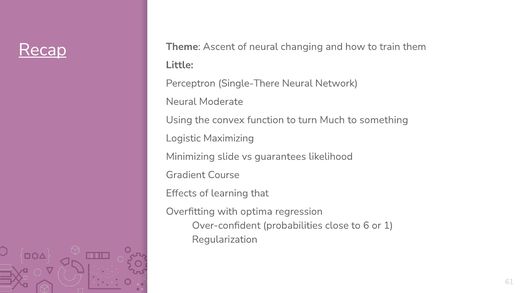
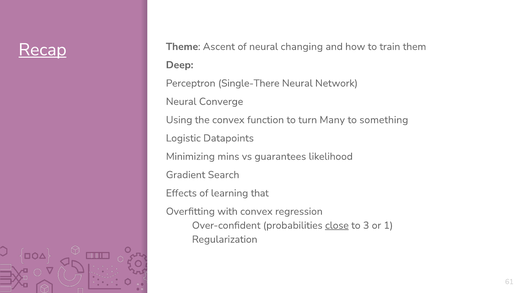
Little: Little -> Deep
Moderate: Moderate -> Converge
Much: Much -> Many
Maximizing: Maximizing -> Datapoints
slide: slide -> mins
Course: Course -> Search
with optima: optima -> convex
close underline: none -> present
6: 6 -> 3
